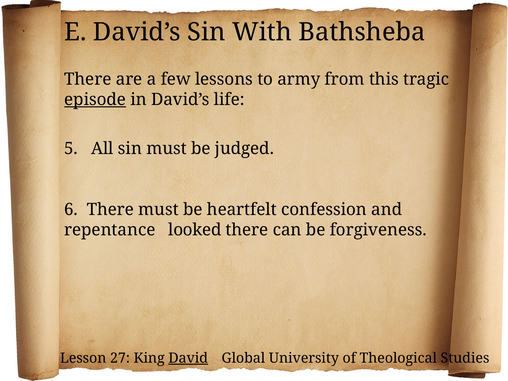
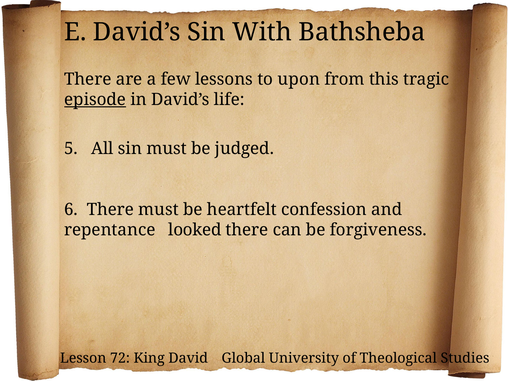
army: army -> upon
27: 27 -> 72
David underline: present -> none
